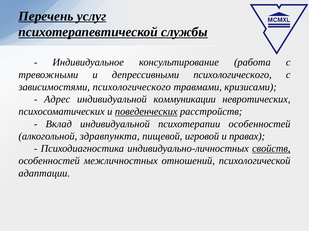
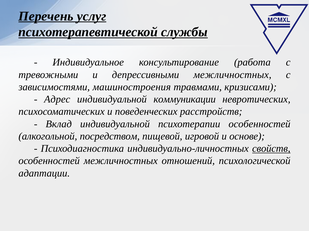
депрессивными психологического: психологического -> межличностных
зависимостями психологического: психологического -> машиностроения
поведенческих underline: present -> none
здравпункта: здравпункта -> посредством
правах: правах -> основе
